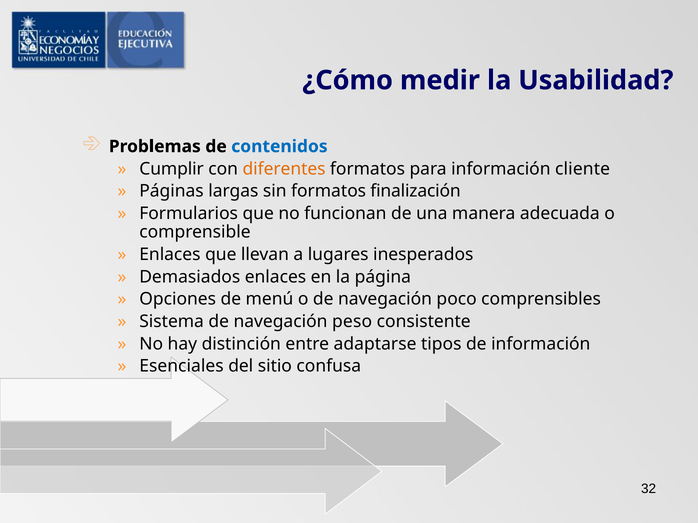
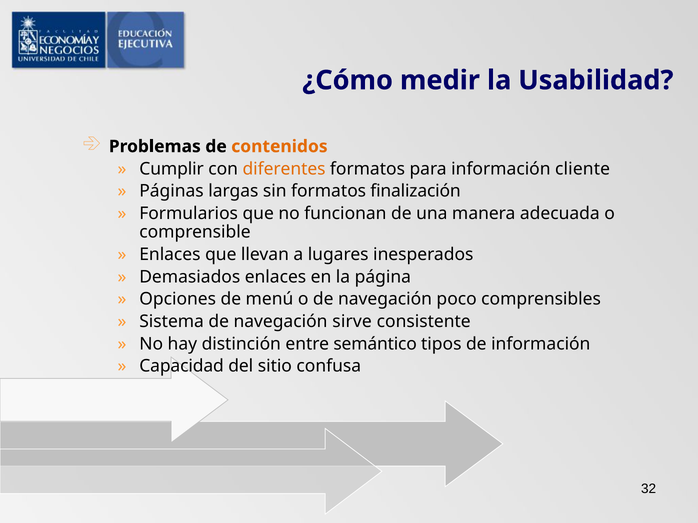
contenidos colour: blue -> orange
peso: peso -> sirve
adaptarse: adaptarse -> semántico
Esenciales: Esenciales -> Capacidad
